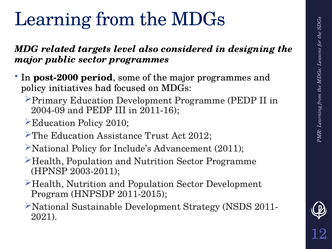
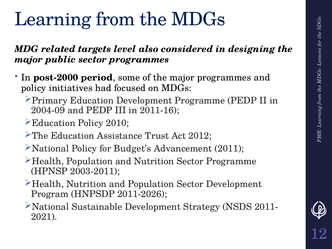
Include’s: Include’s -> Budget’s
2011-2015: 2011-2015 -> 2011-2026
